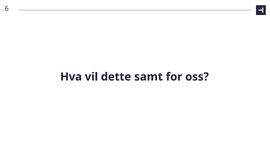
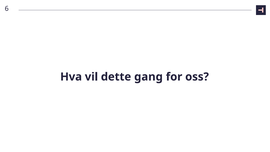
samt: samt -> gang
